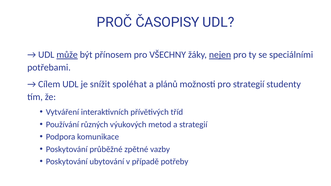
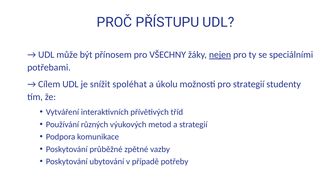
ČASOPISY: ČASOPISY -> PŘÍSTUPU
může underline: present -> none
plánů: plánů -> úkolu
